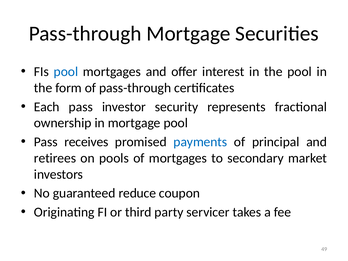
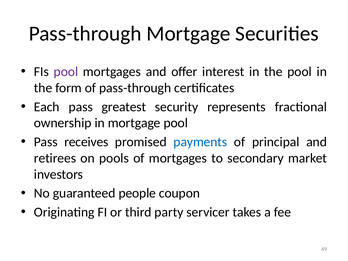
pool at (66, 72) colour: blue -> purple
investor: investor -> greatest
reduce: reduce -> people
